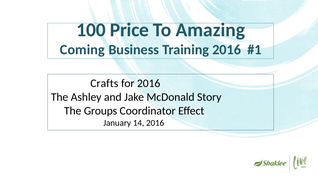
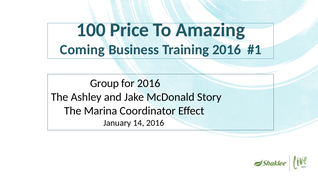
Crafts: Crafts -> Group
Groups: Groups -> Marina
